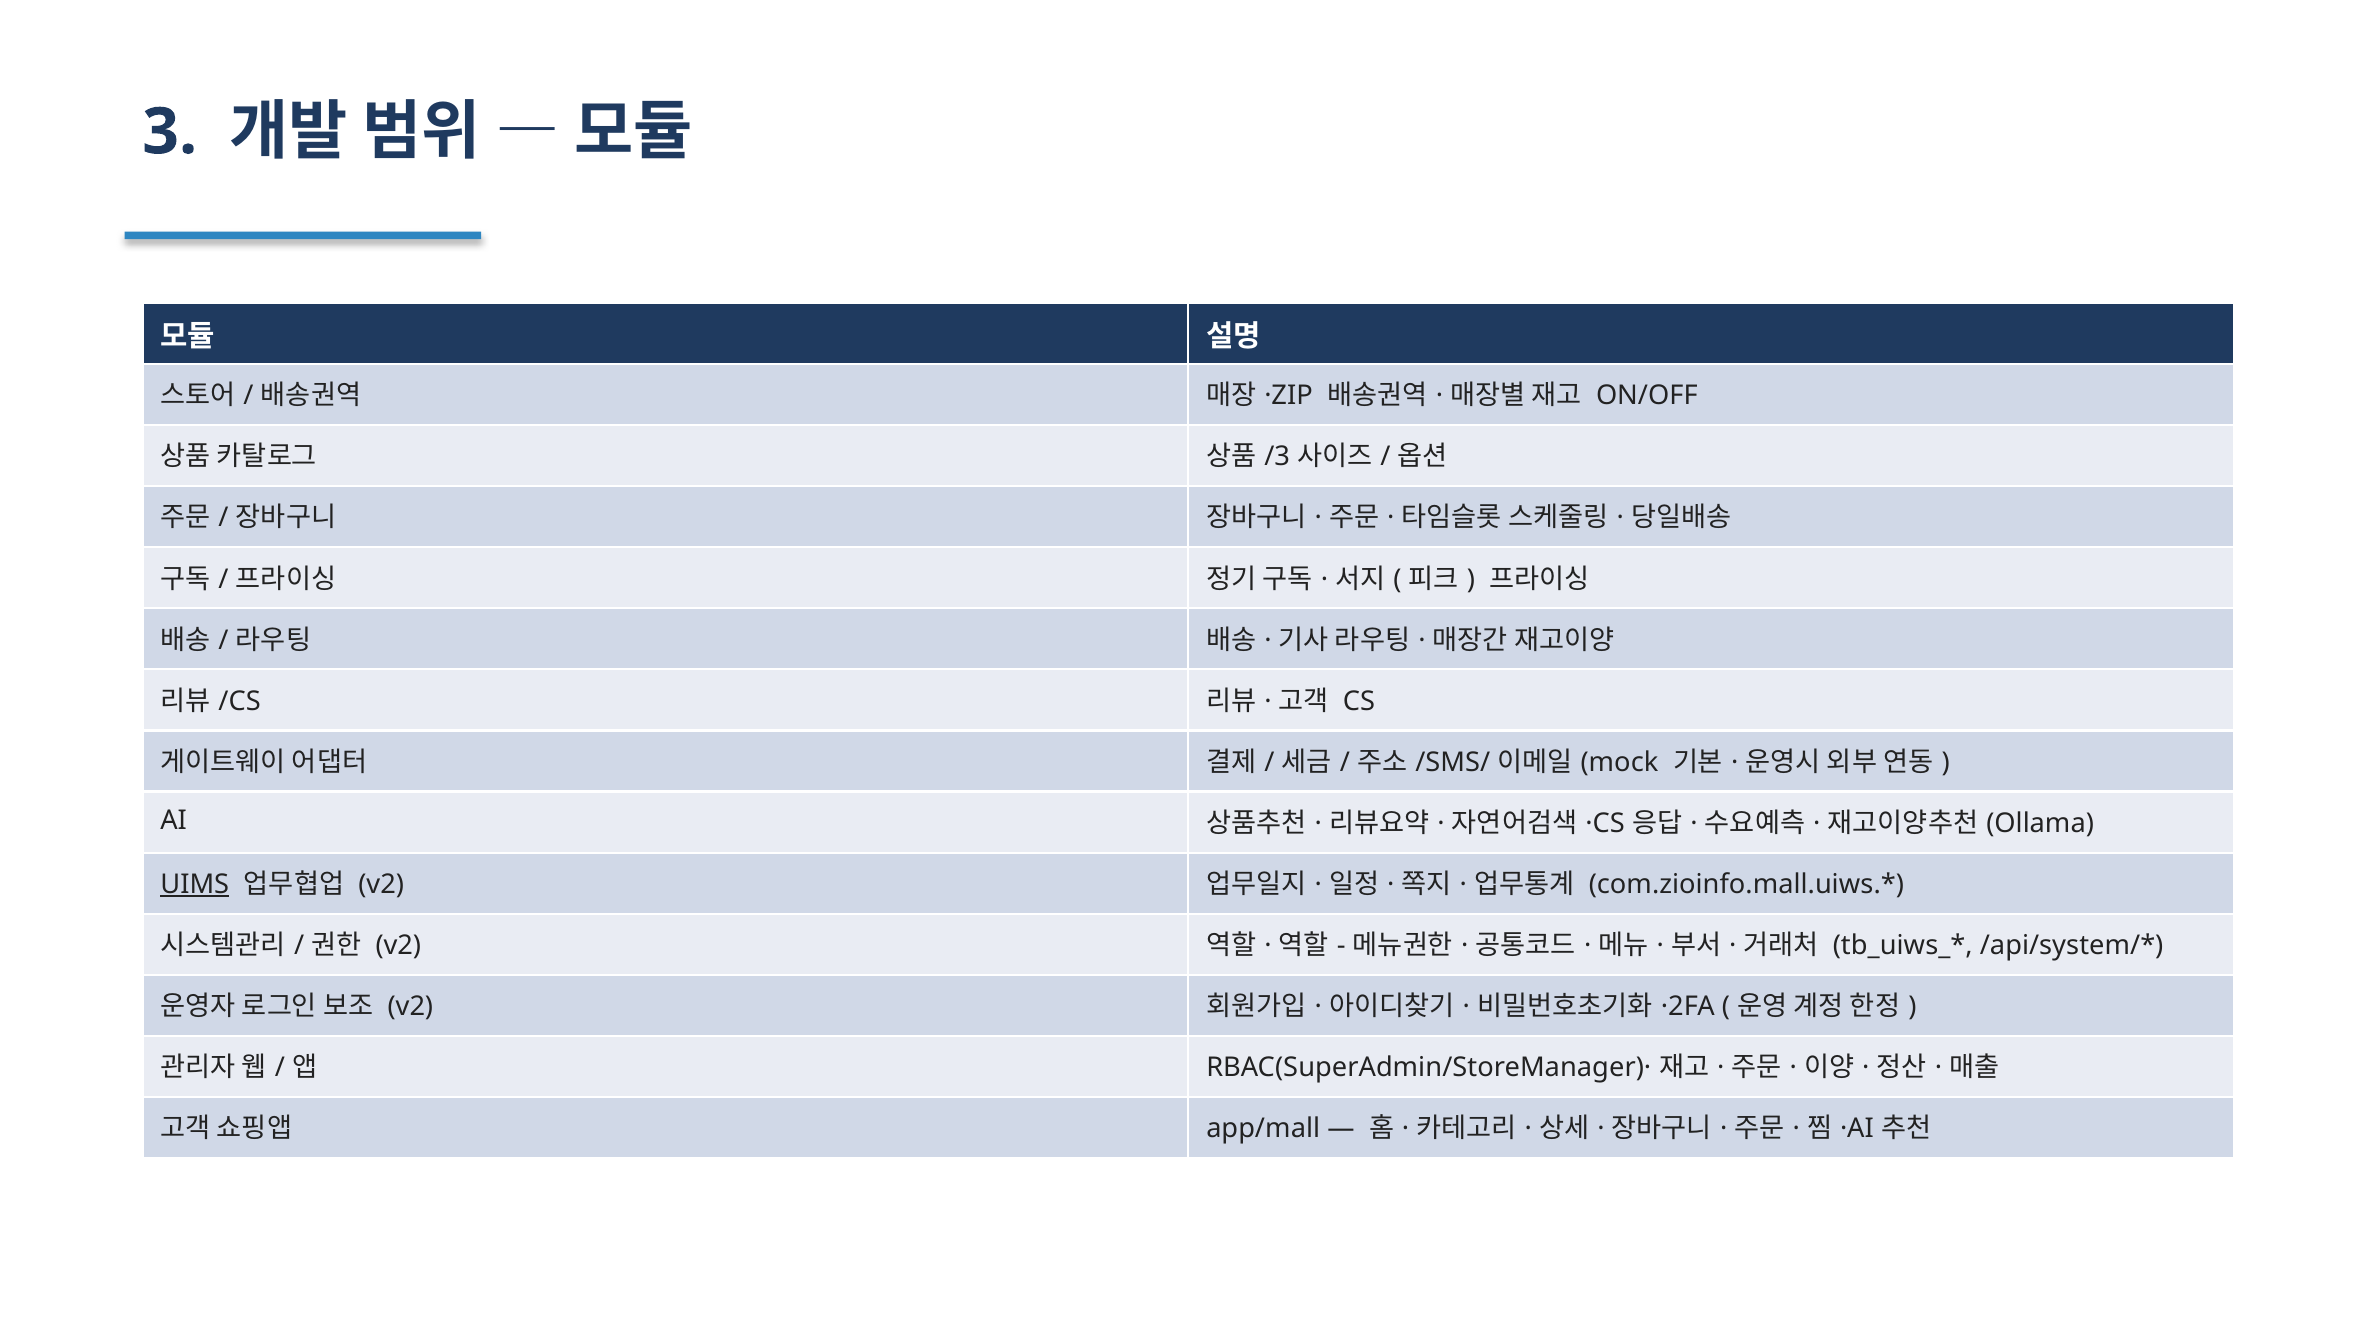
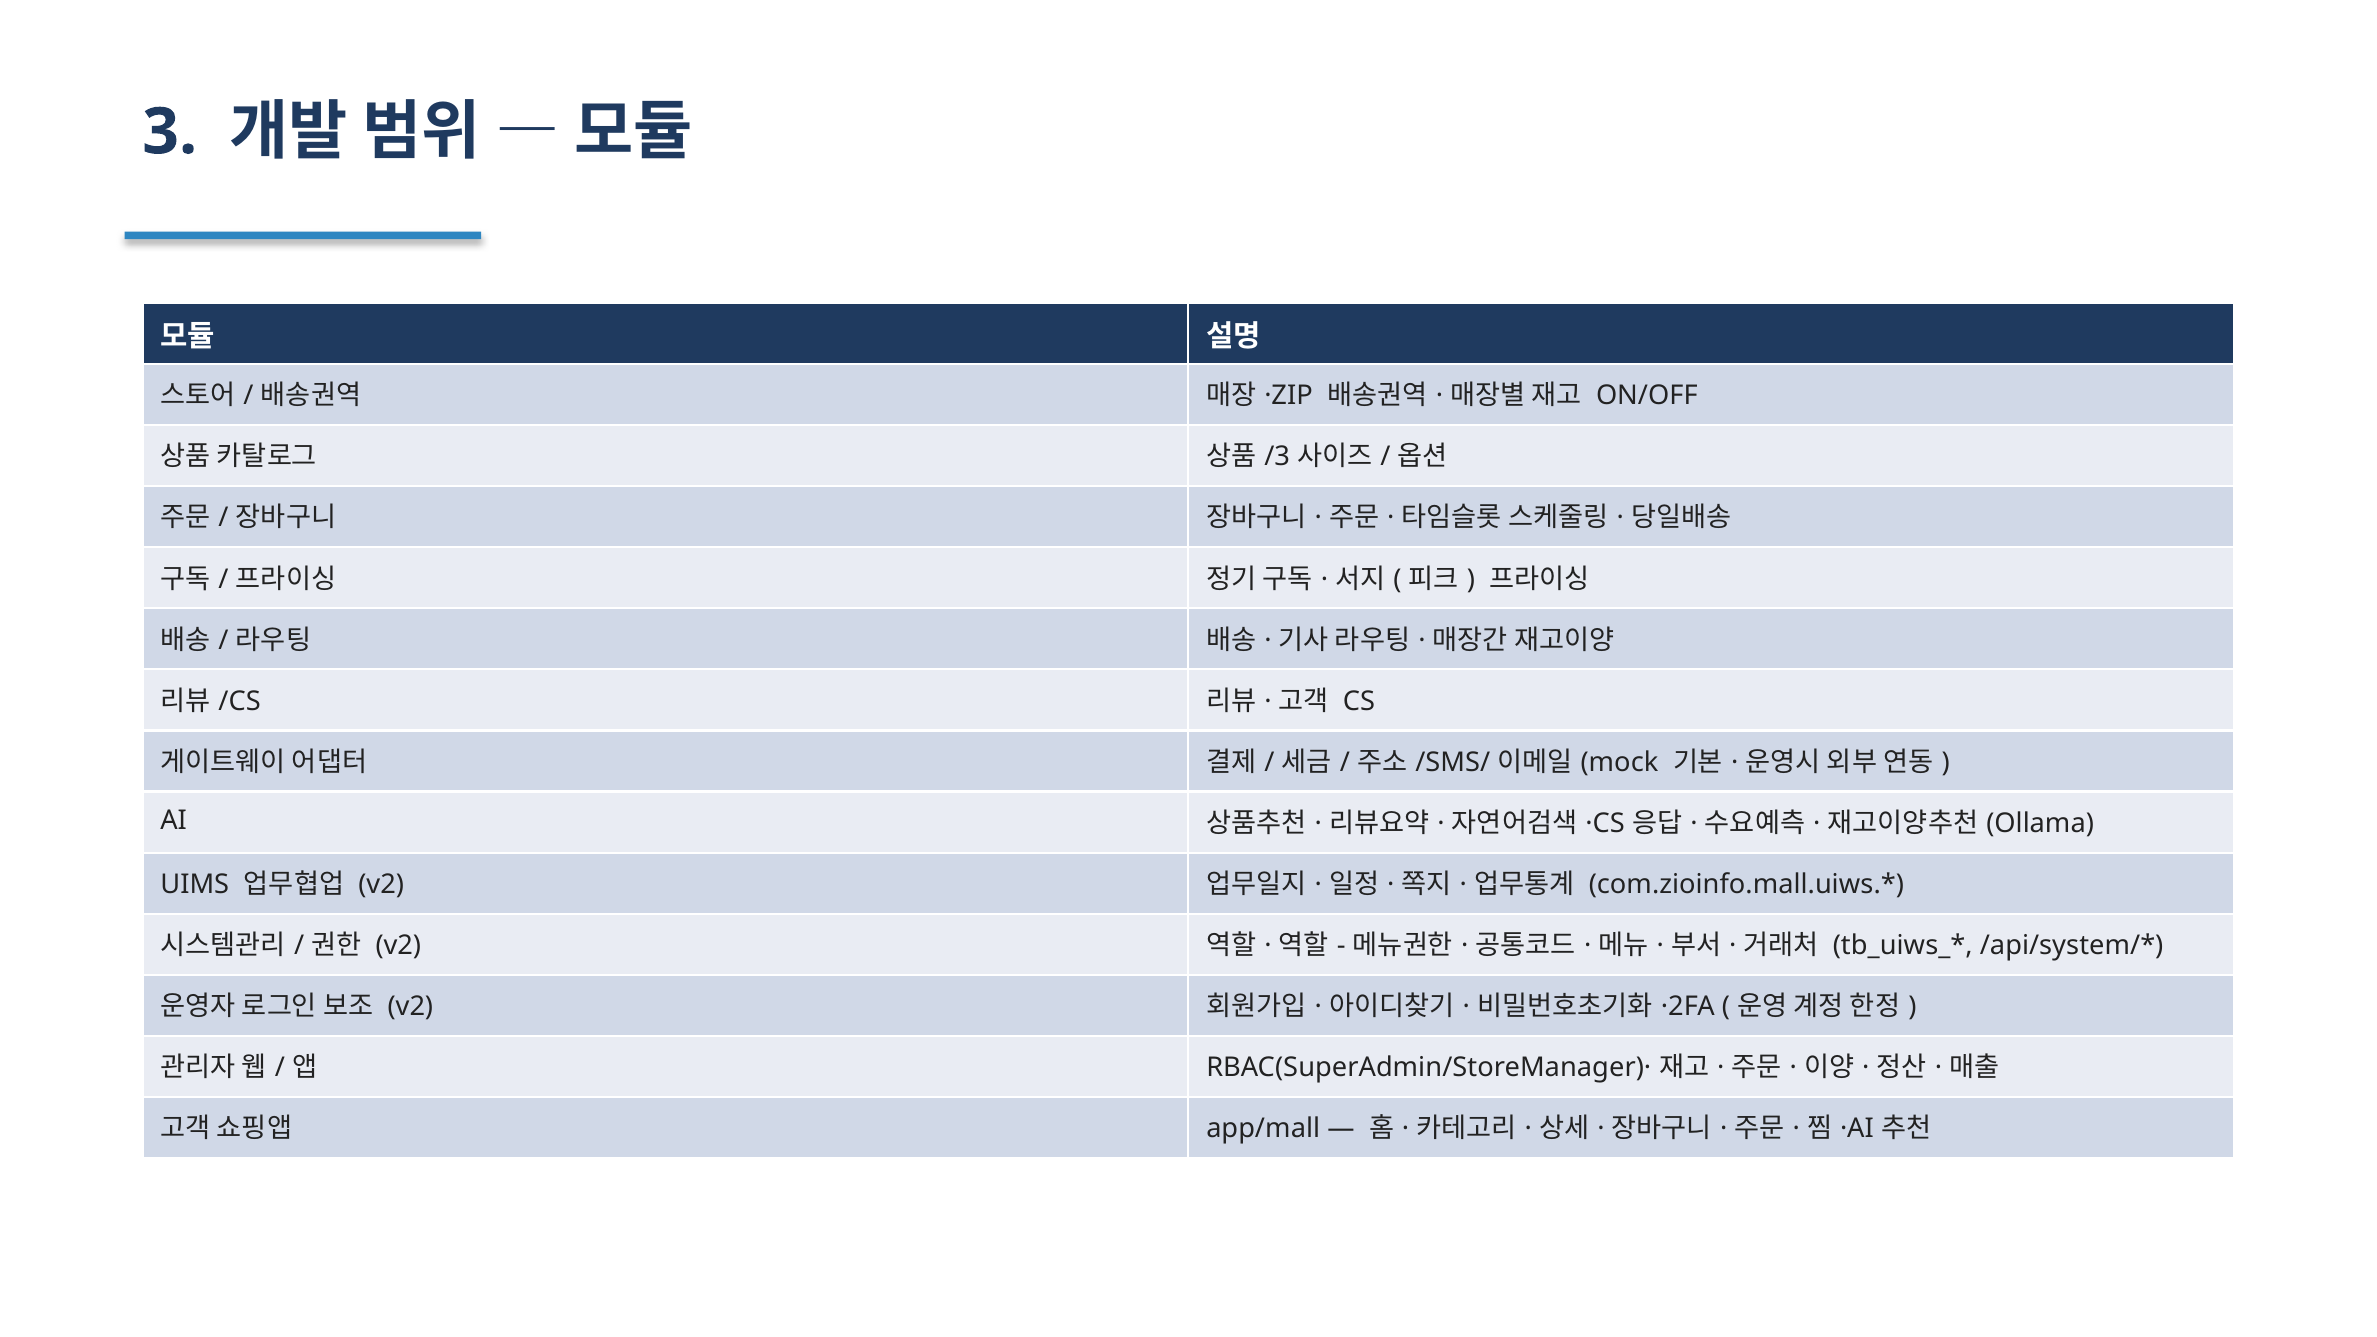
UIMS underline: present -> none
